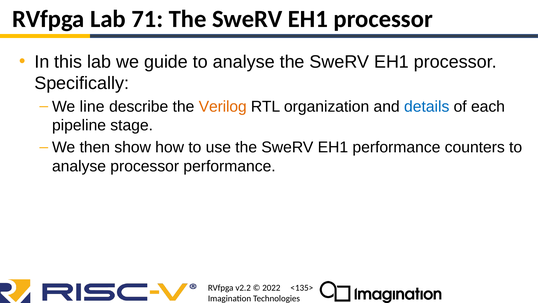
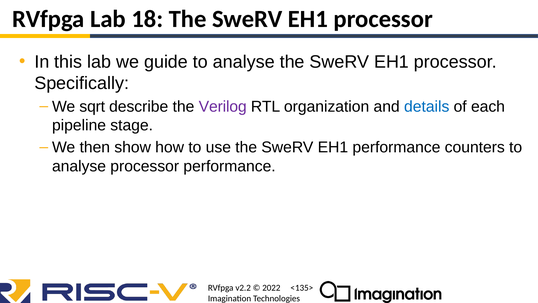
71: 71 -> 18
line: line -> sqrt
Verilog colour: orange -> purple
